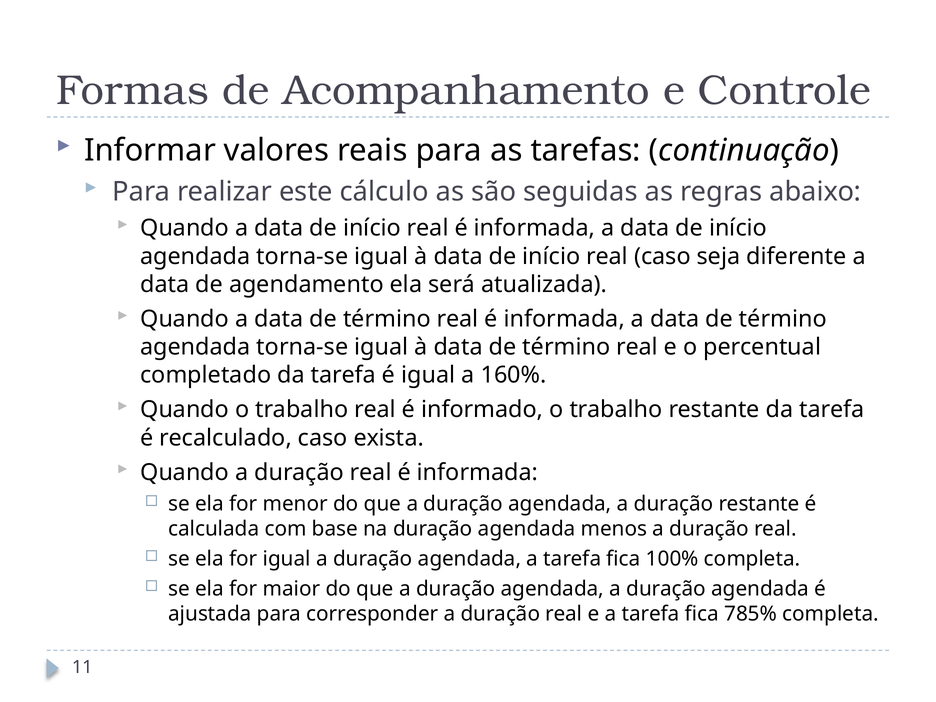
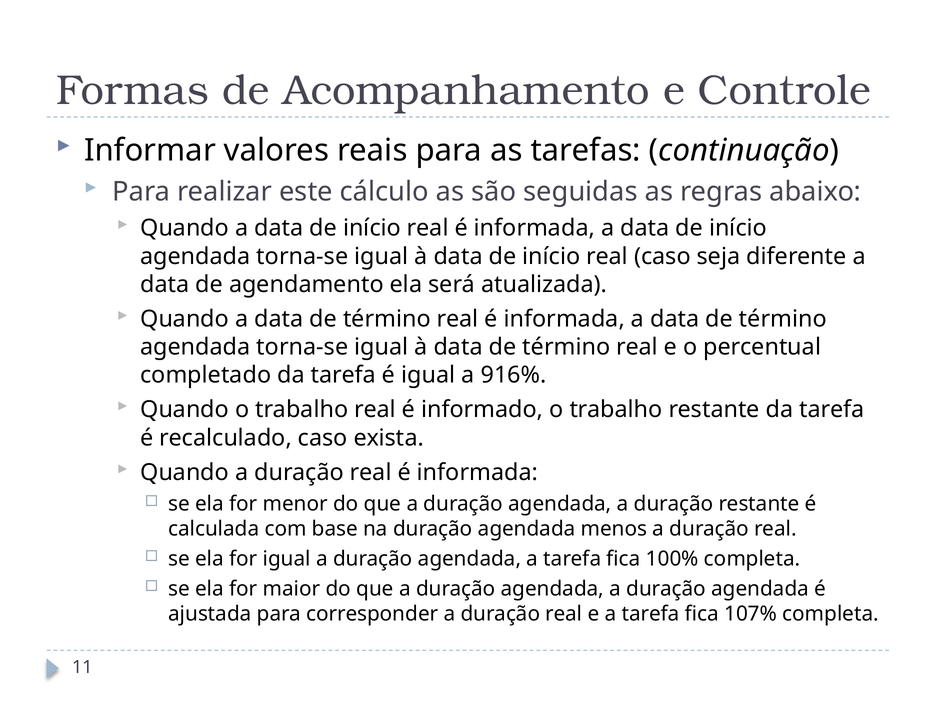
160%: 160% -> 916%
785%: 785% -> 107%
